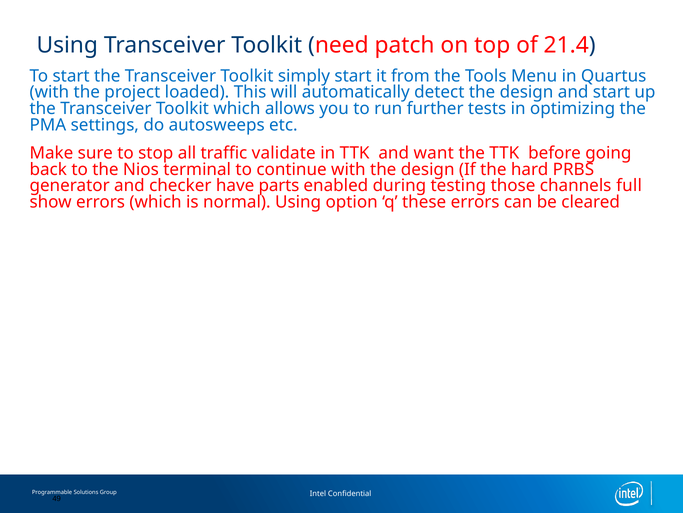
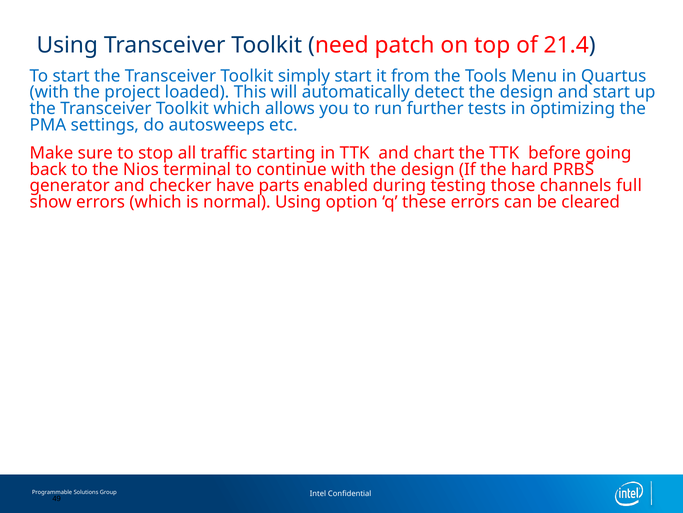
validate: validate -> starting
want: want -> chart
